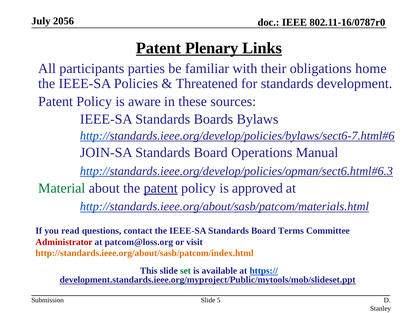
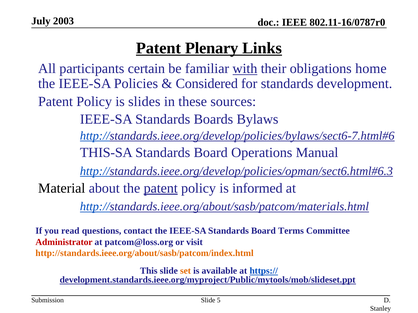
2056: 2056 -> 2003
parties: parties -> certain
with underline: none -> present
Threatened: Threatened -> Considered
aware: aware -> slides
JOIN-SA: JOIN-SA -> THIS-SA
Material colour: green -> black
approved: approved -> informed
set colour: green -> orange
